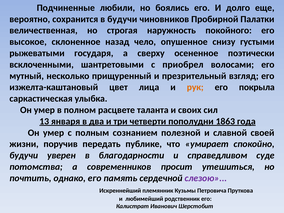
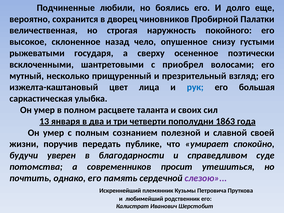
в будучи: будучи -> дворец
рук colour: orange -> blue
покрыла: покрыла -> большая
